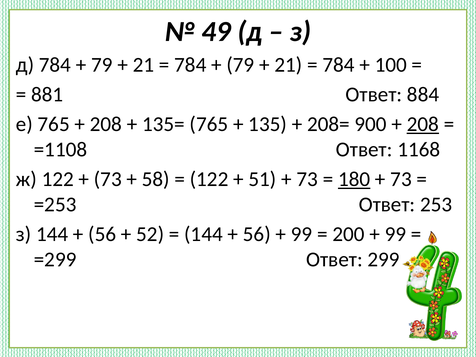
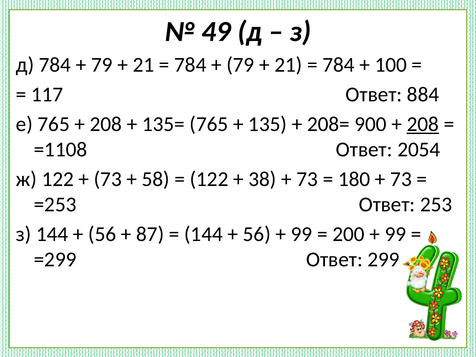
881: 881 -> 117
1168: 1168 -> 2054
51: 51 -> 38
180 underline: present -> none
52: 52 -> 87
